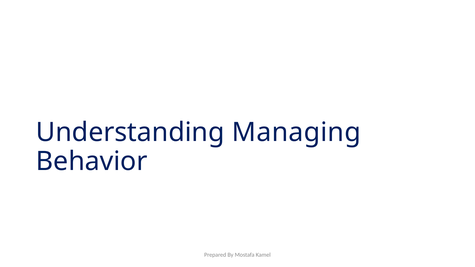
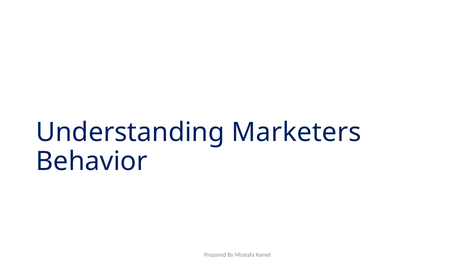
Managing: Managing -> Marketers
